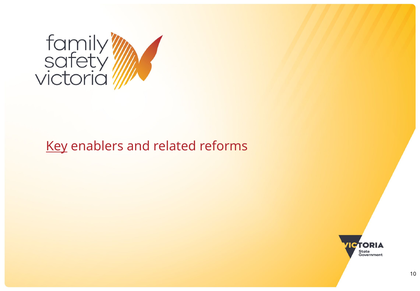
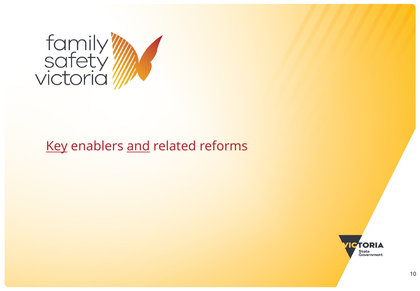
and underline: none -> present
